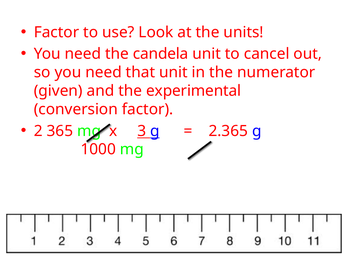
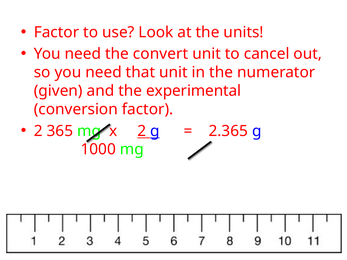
candela: candela -> convert
3 at (142, 131): 3 -> 2
